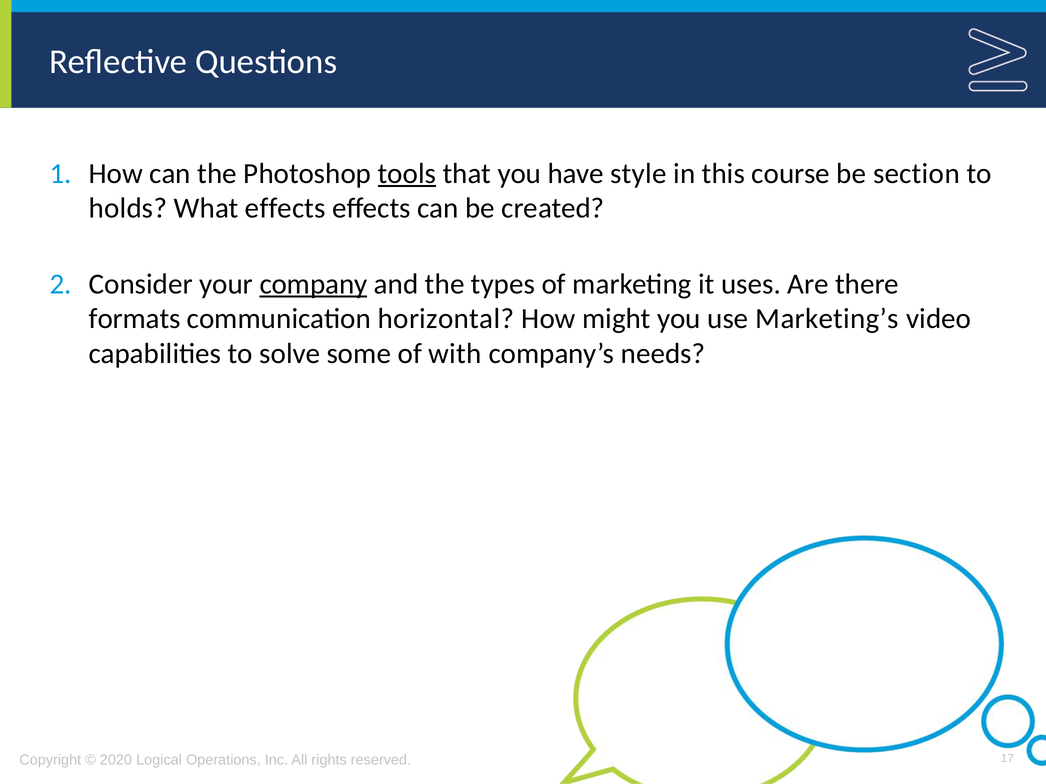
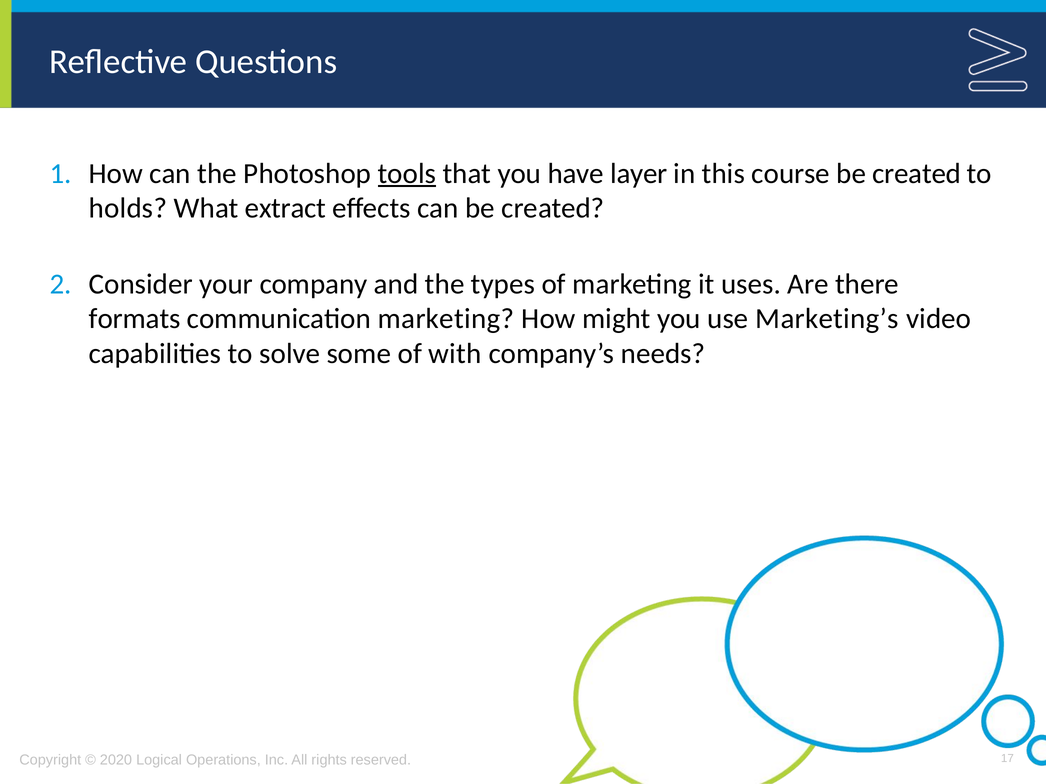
style: style -> layer
course be section: section -> created
What effects: effects -> extract
company underline: present -> none
communication horizontal: horizontal -> marketing
